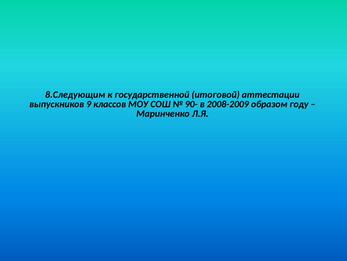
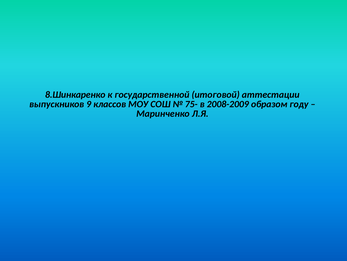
8.Следующим: 8.Следующим -> 8.Шинкаренко
90-: 90- -> 75-
